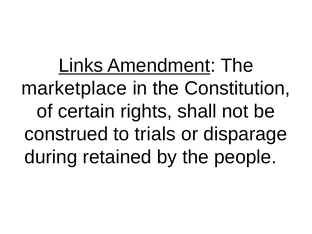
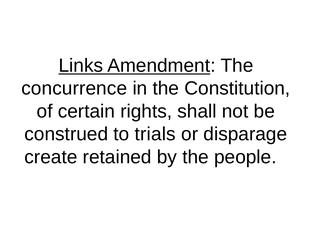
marketplace: marketplace -> concurrence
during: during -> create
